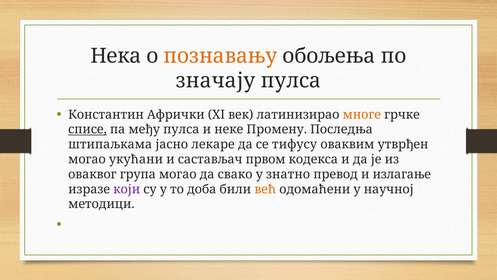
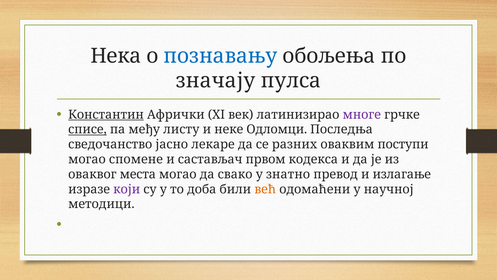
познавању colour: orange -> blue
Константин underline: none -> present
многе colour: orange -> purple
међу пулса: пулса -> листу
Промену: Промену -> Одломци
штипаљкама: штипаљкама -> сведочанство
тифусу: тифусу -> разних
утврђен: утврђен -> поступи
укућани: укућани -> спомене
група: група -> места
